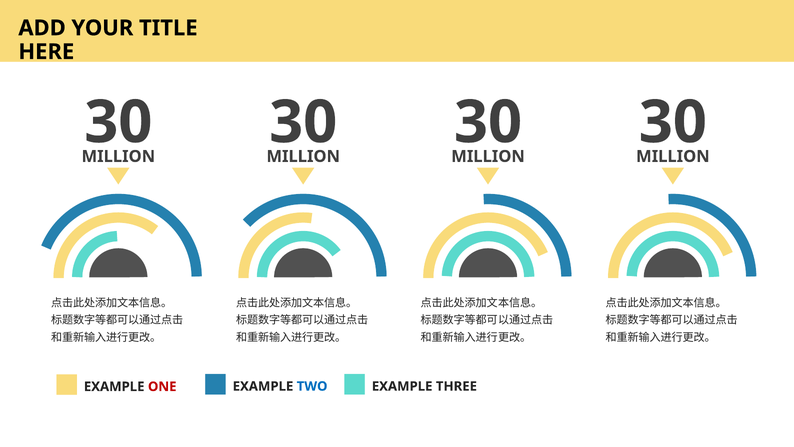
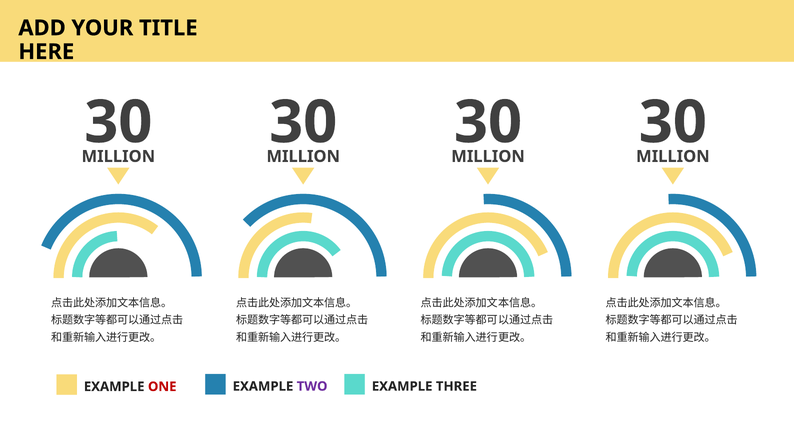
TWO colour: blue -> purple
